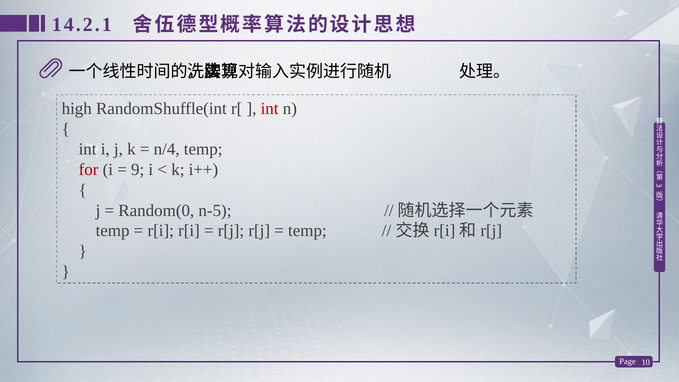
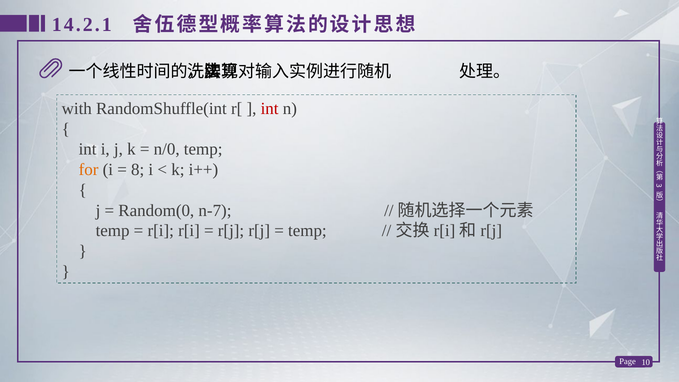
high: high -> with
n/4: n/4 -> n/0
for colour: red -> orange
9: 9 -> 8
n-5: n-5 -> n-7
